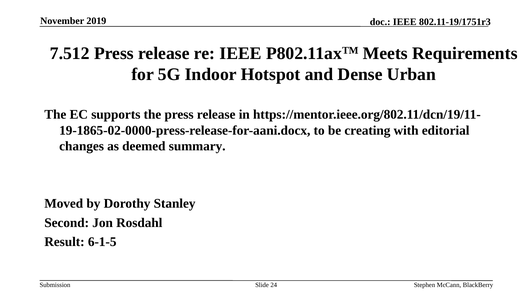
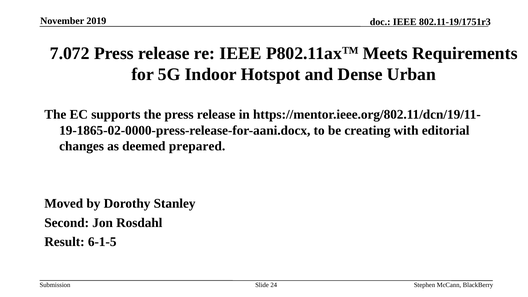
7.512: 7.512 -> 7.072
summary: summary -> prepared
